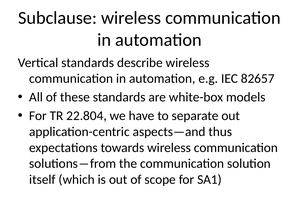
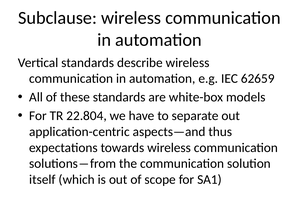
82657: 82657 -> 62659
